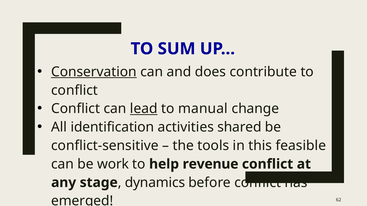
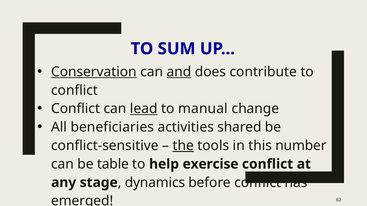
and underline: none -> present
identification: identification -> beneficiaries
the underline: none -> present
feasible: feasible -> number
work: work -> table
revenue: revenue -> exercise
